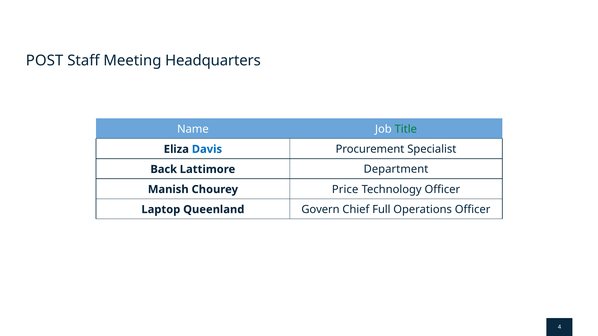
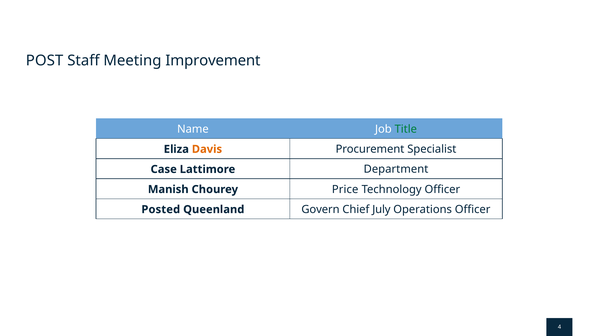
Headquarters: Headquarters -> Improvement
Davis colour: blue -> orange
Back: Back -> Case
Laptop: Laptop -> Posted
Full: Full -> July
